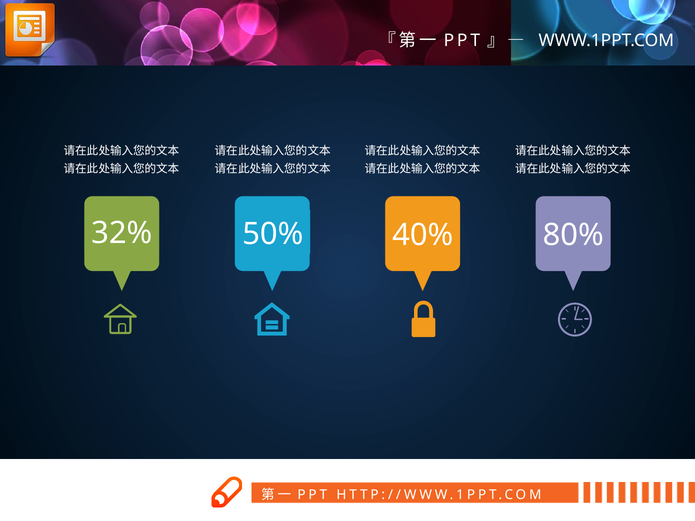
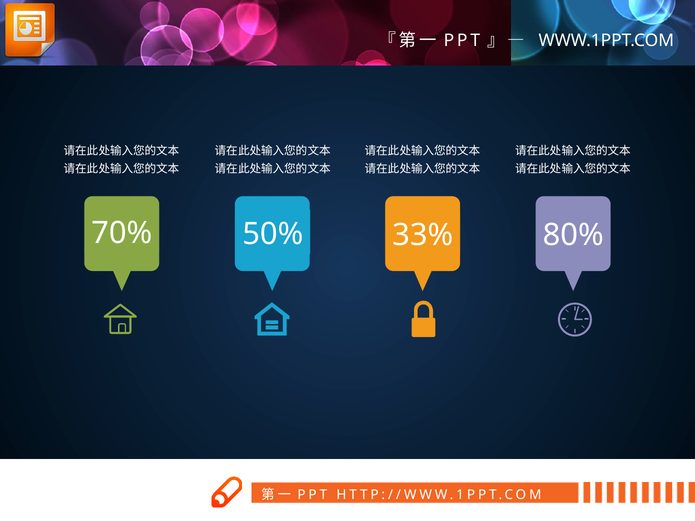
32%: 32% -> 70%
40%: 40% -> 33%
